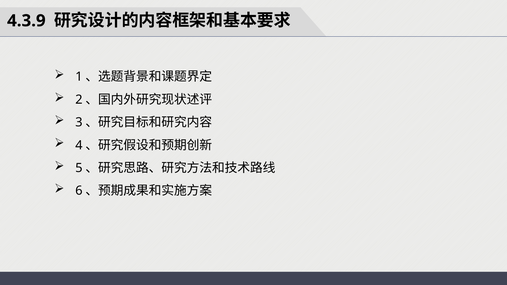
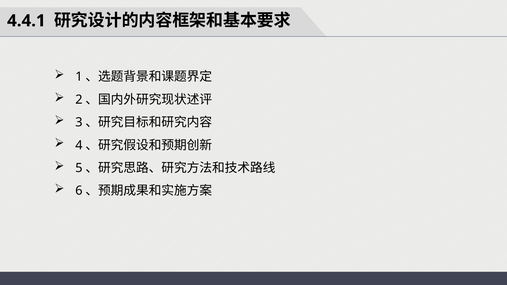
4.3.9: 4.3.9 -> 4.4.1
